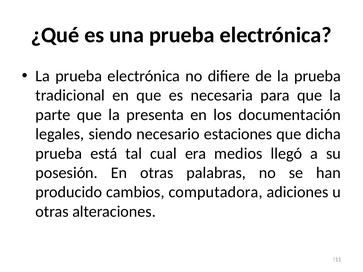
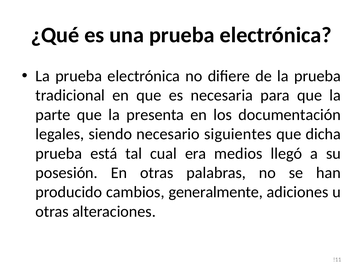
estaciones: estaciones -> siguientes
computadora: computadora -> generalmente
